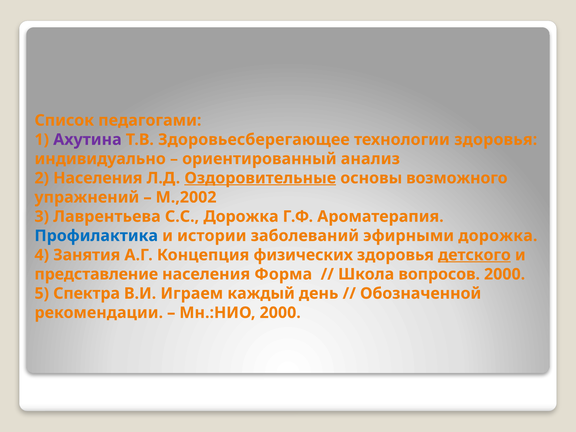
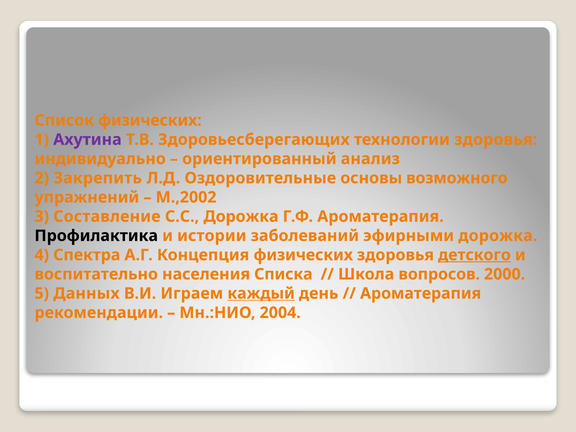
Список педагогами: педагогами -> физических
Здоровьесберегающее: Здоровьесберегающее -> Здоровьесберегающих
2 Населения: Населения -> Закрепить
Оздоровительные underline: present -> none
Лаврентьева: Лаврентьева -> Составление
Профилактика colour: blue -> black
Занятия: Занятия -> Спектра
представление: представление -> воспитательно
Форма: Форма -> Списка
Спектра: Спектра -> Данных
каждый underline: none -> present
Обозначенной at (421, 293): Обозначенной -> Ароматерапия
Мн.:НИО 2000: 2000 -> 2004
